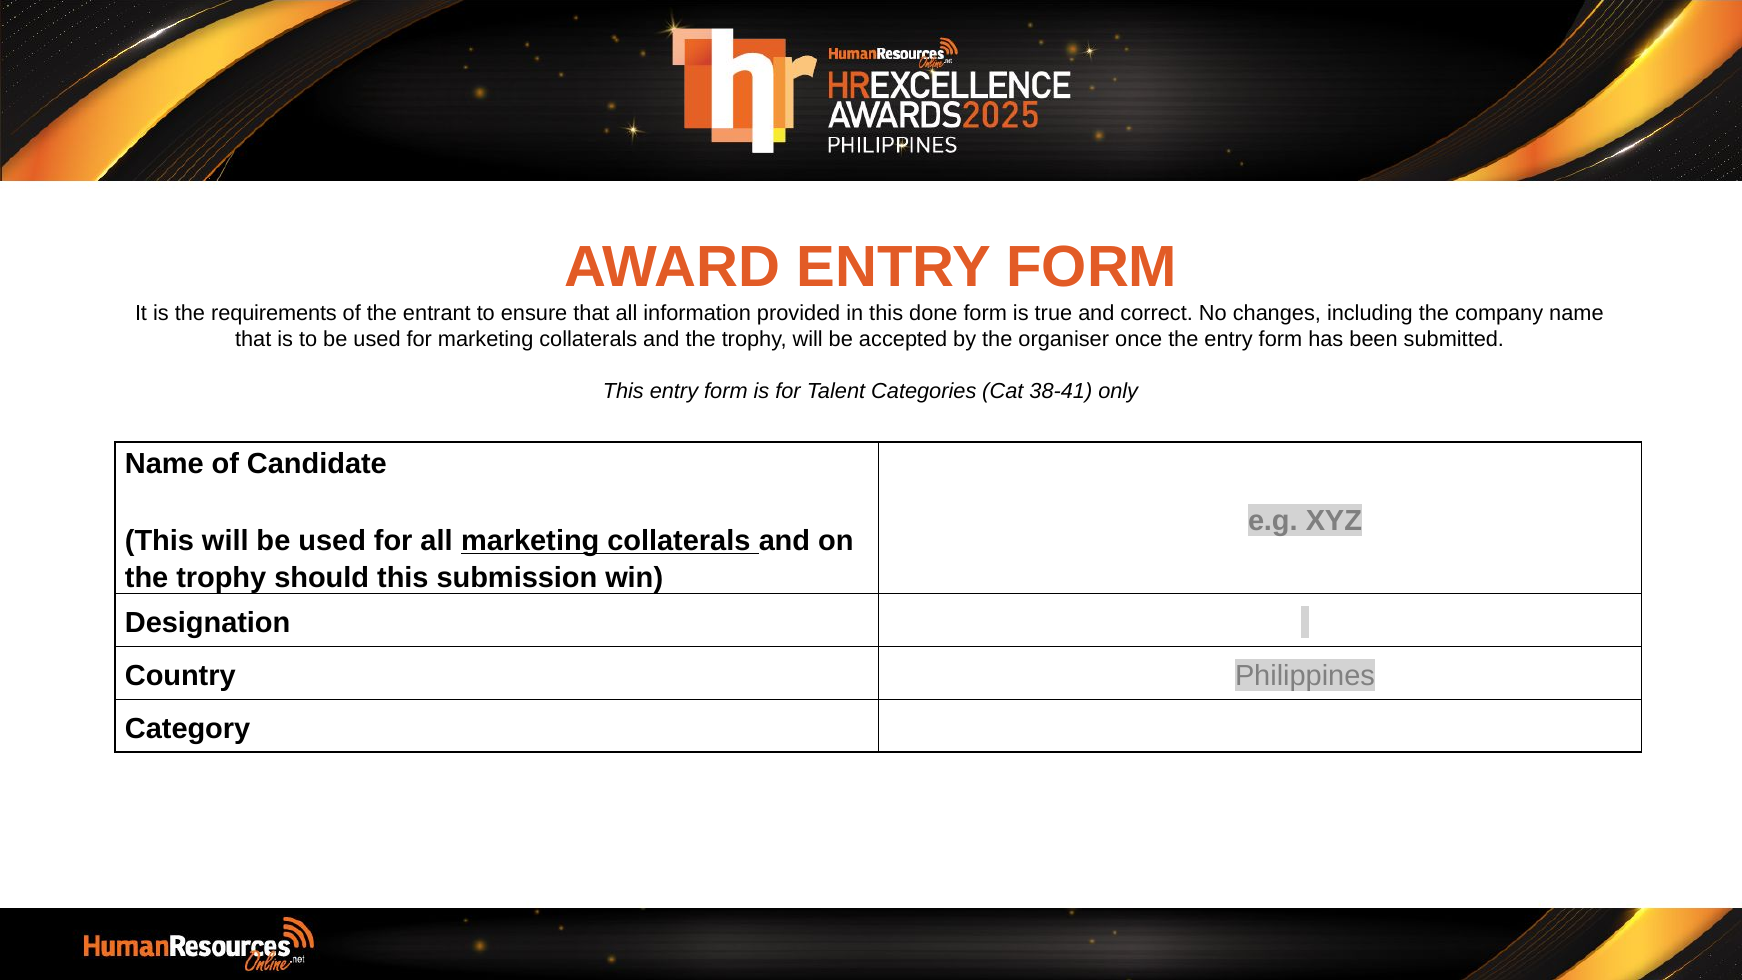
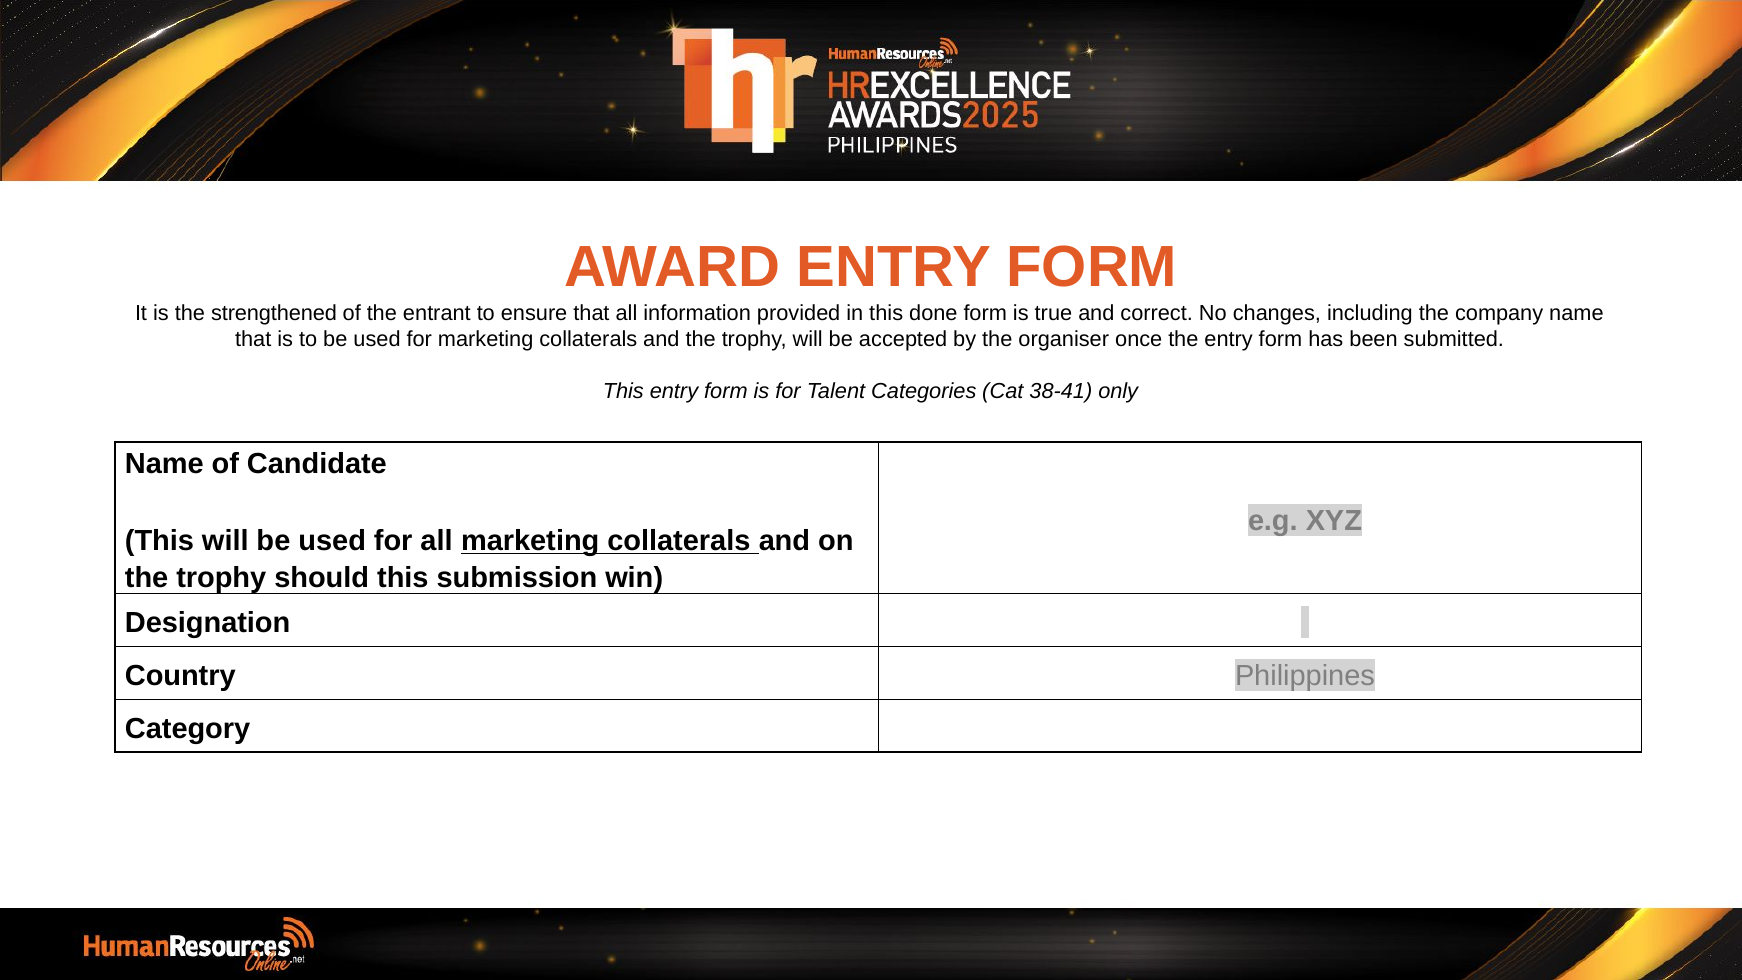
requirements: requirements -> strengthened
